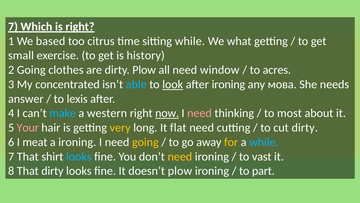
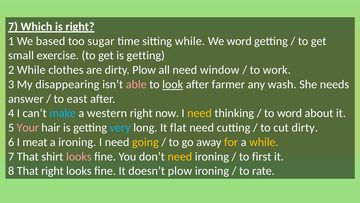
citrus: citrus -> sugar
We what: what -> word
get is history: history -> getting
2 Going: Going -> While
acres: acres -> work
concentrated: concentrated -> disappearing
able colour: light blue -> pink
after ironing: ironing -> farmer
мова: мова -> wash
lexis: lexis -> east
now underline: present -> none
need at (199, 113) colour: pink -> yellow
to most: most -> word
very colour: yellow -> light blue
while at (264, 142) colour: light blue -> yellow
looks at (79, 156) colour: light blue -> pink
vast: vast -> first
That dirty: dirty -> right
part: part -> rate
